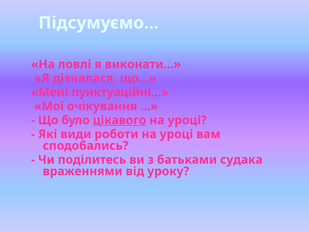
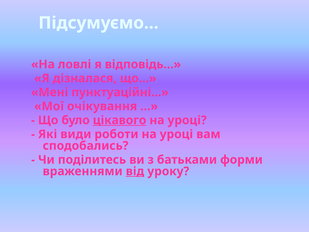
виконати…: виконати… -> відповідь…
судака: судака -> форми
від underline: none -> present
